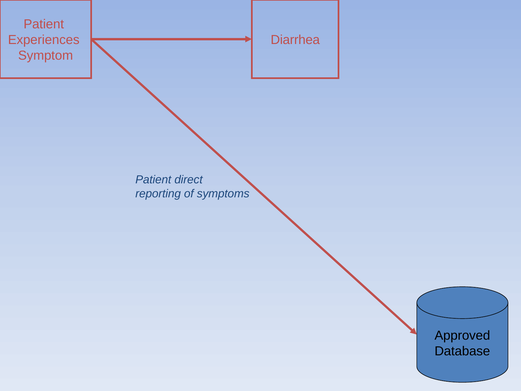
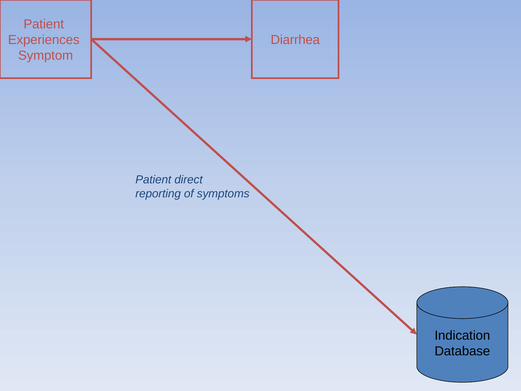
Approved: Approved -> Indication
